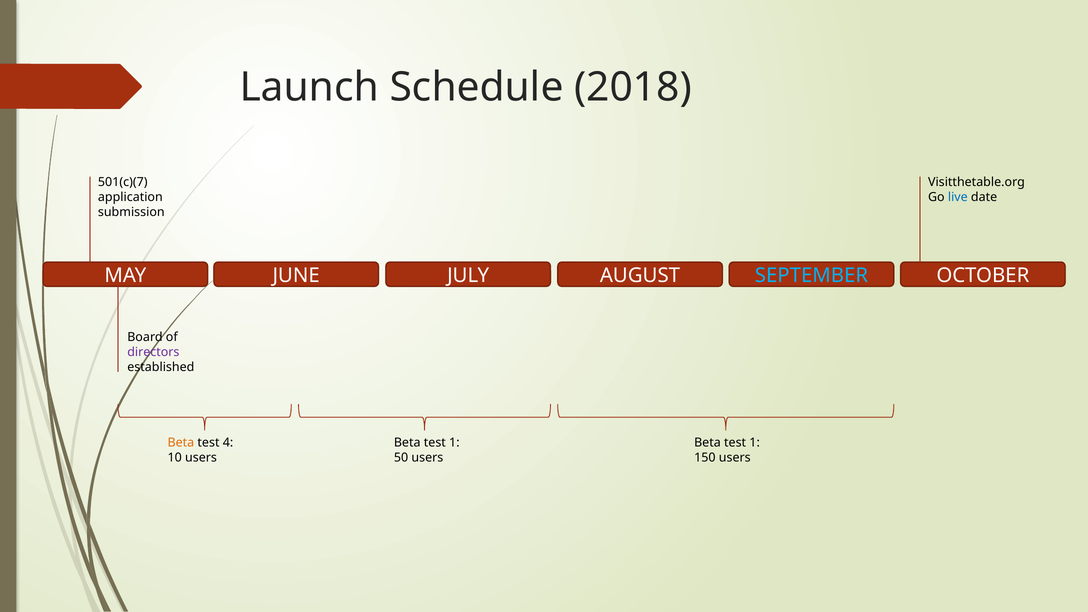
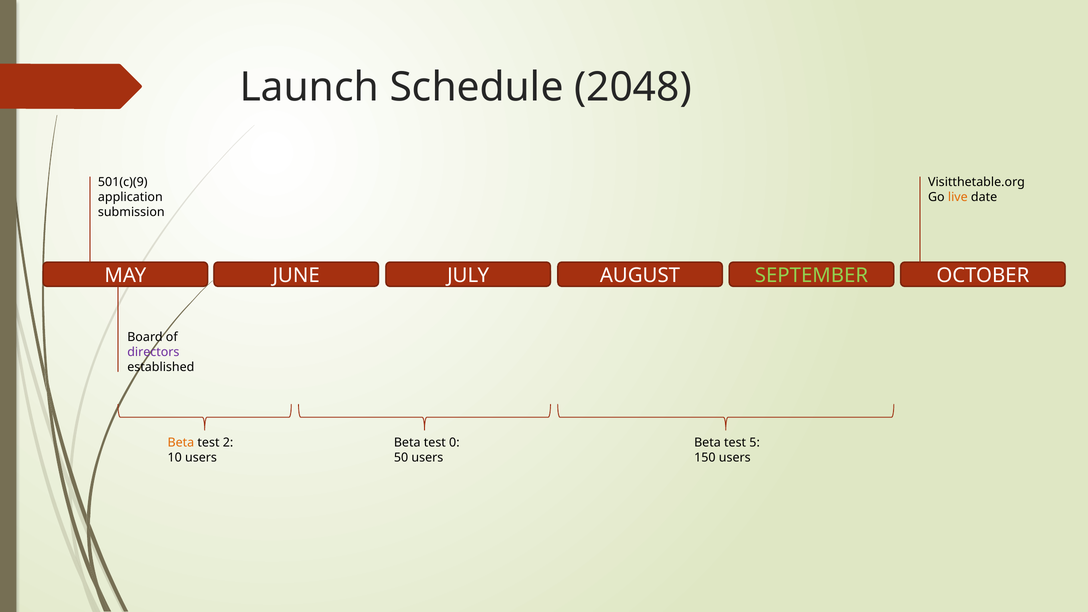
2018: 2018 -> 2048
501(c)(7: 501(c)(7 -> 501(c)(9
live colour: blue -> orange
SEPTEMBER colour: light blue -> light green
4: 4 -> 2
1 at (454, 443): 1 -> 0
1 at (755, 443): 1 -> 5
